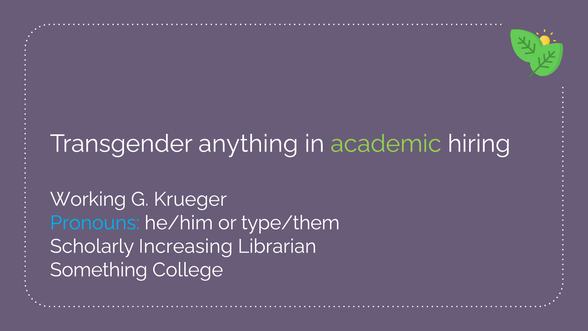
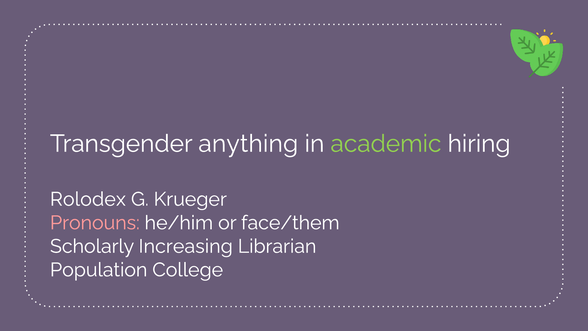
Working: Working -> Rolodex
Pronouns colour: light blue -> pink
type/them: type/them -> face/them
Something: Something -> Population
